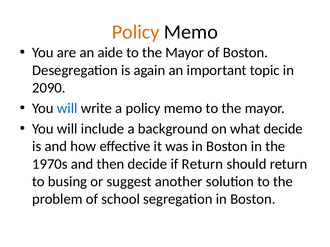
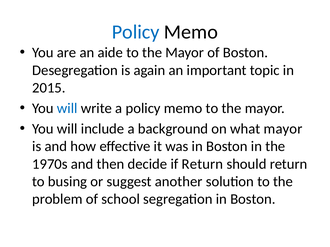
Policy at (136, 32) colour: orange -> blue
2090: 2090 -> 2015
what decide: decide -> mayor
